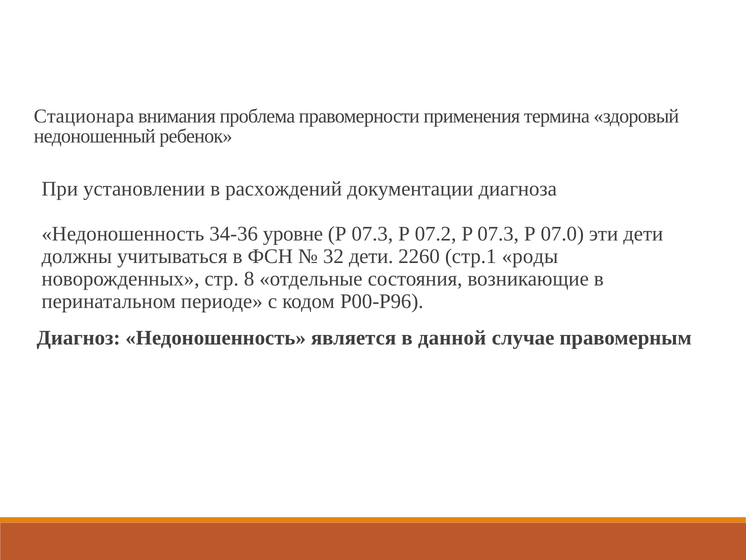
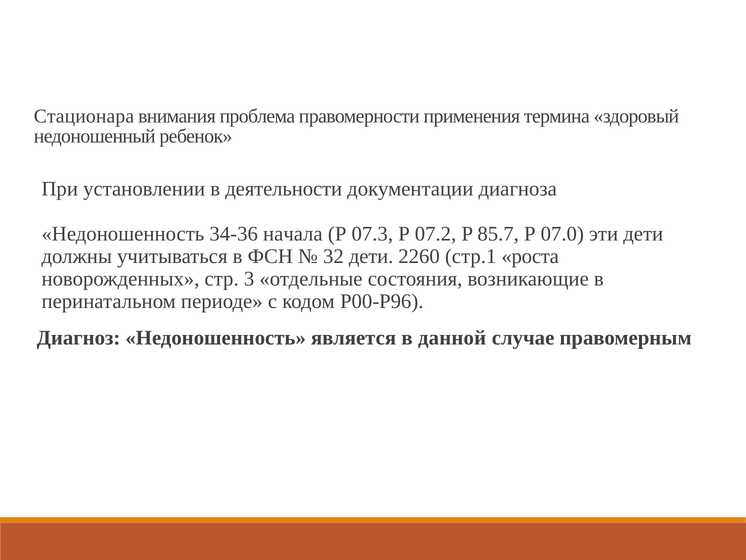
расхождений: расхождений -> деятельности
уровне: уровне -> начала
07.2 P 07.3: 07.3 -> 85.7
роды: роды -> роста
8: 8 -> 3
